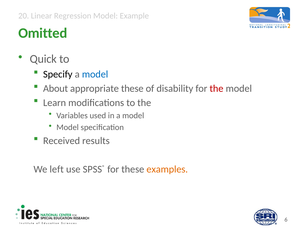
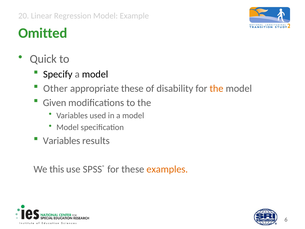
model at (95, 74) colour: blue -> black
About: About -> Other
the at (216, 88) colour: red -> orange
Learn: Learn -> Given
Received at (62, 141): Received -> Variables
left: left -> this
